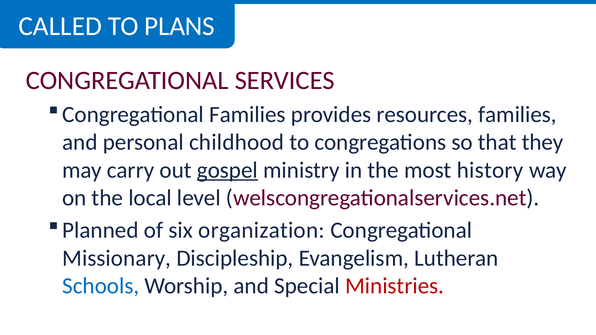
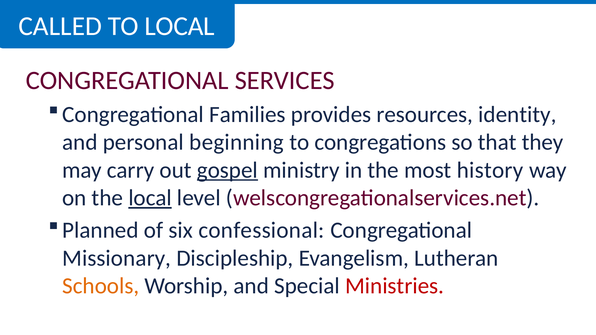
TO PLANS: PLANS -> LOCAL
resources families: families -> identity
childhood: childhood -> beginning
local at (150, 198) underline: none -> present
organization: organization -> confessional
Schools colour: blue -> orange
